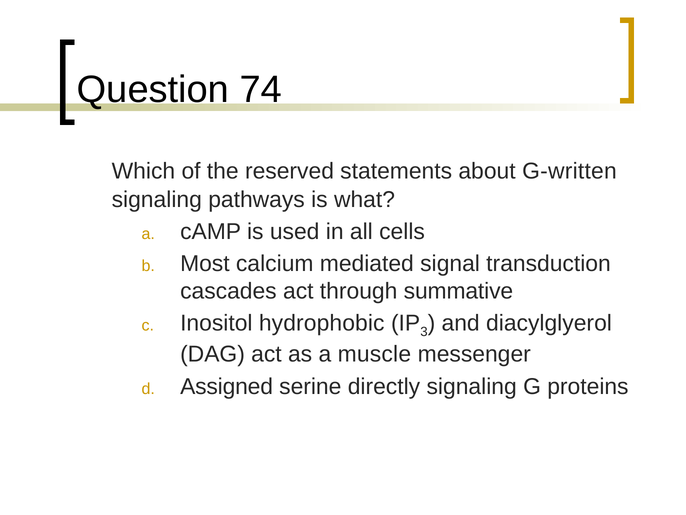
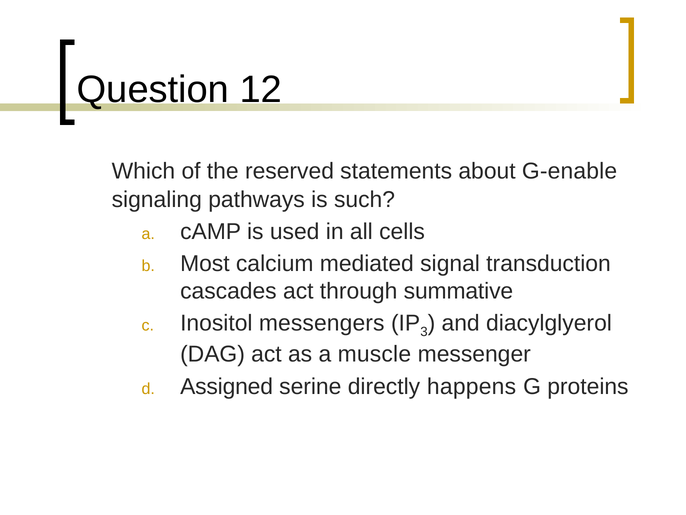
74: 74 -> 12
G-written: G-written -> G-enable
what: what -> such
hydrophobic: hydrophobic -> messengers
directly signaling: signaling -> happens
